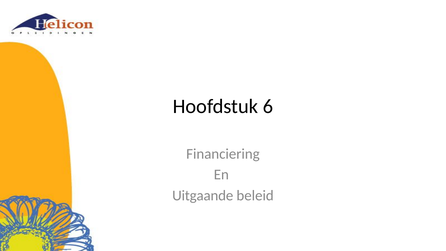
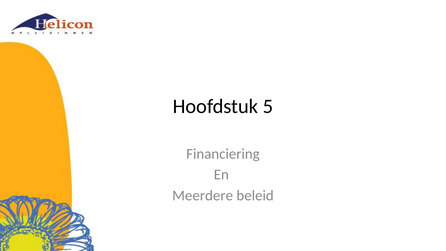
6: 6 -> 5
Uitgaande: Uitgaande -> Meerdere
